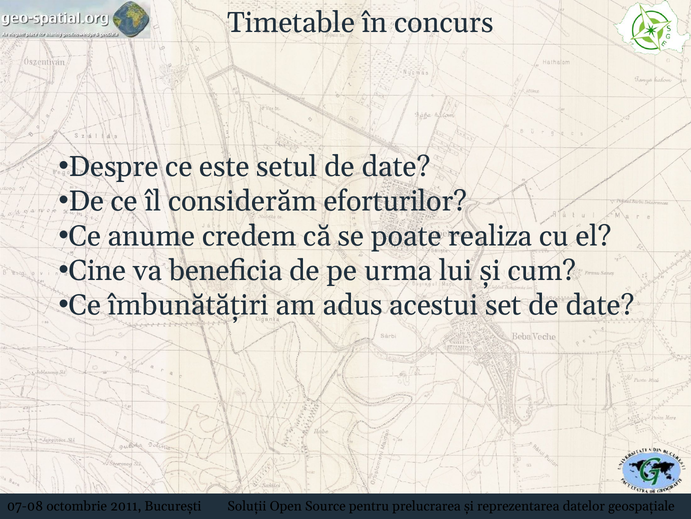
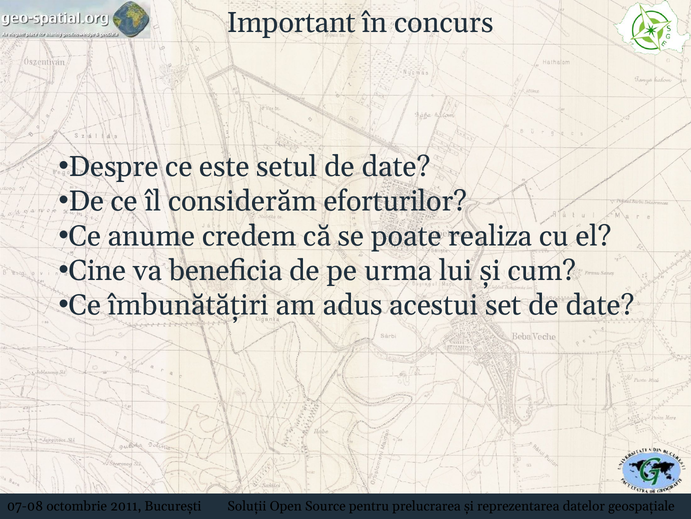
Timetable: Timetable -> Important
